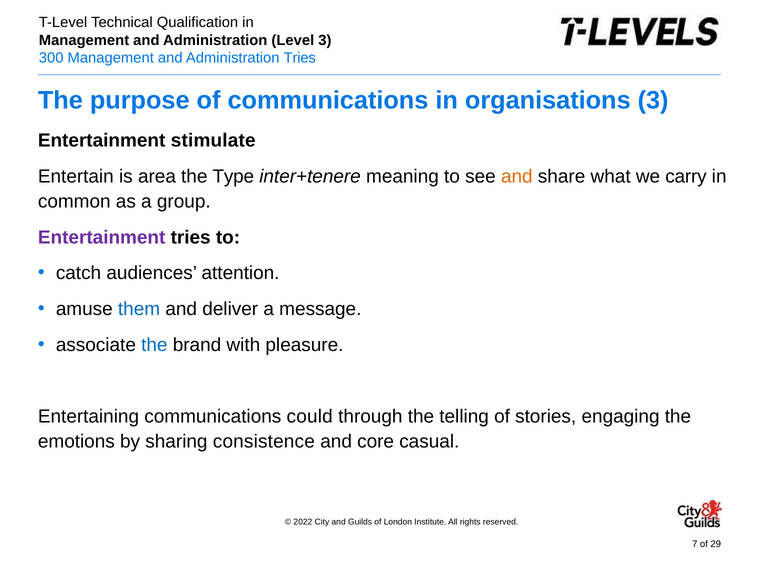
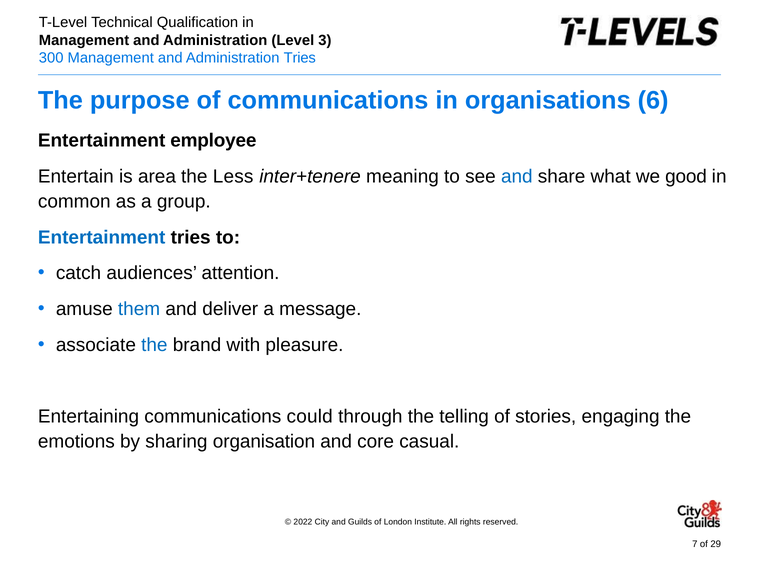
organisations 3: 3 -> 6
stimulate: stimulate -> employee
Type: Type -> Less
and at (517, 176) colour: orange -> blue
carry: carry -> good
Entertainment at (102, 238) colour: purple -> blue
consistence: consistence -> organisation
